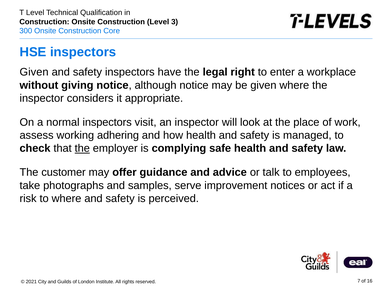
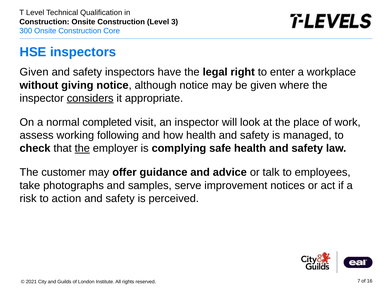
considers underline: none -> present
normal inspectors: inspectors -> completed
adhering: adhering -> following
to where: where -> action
